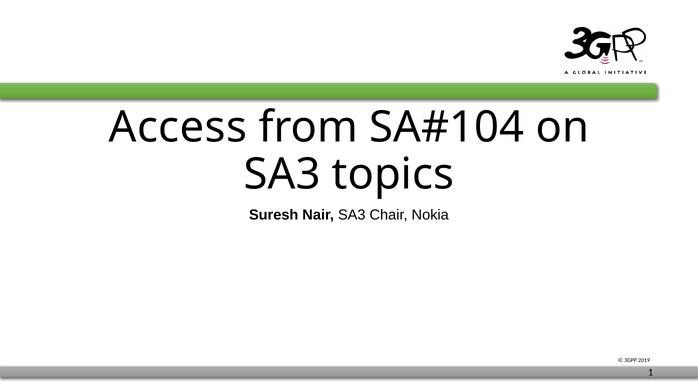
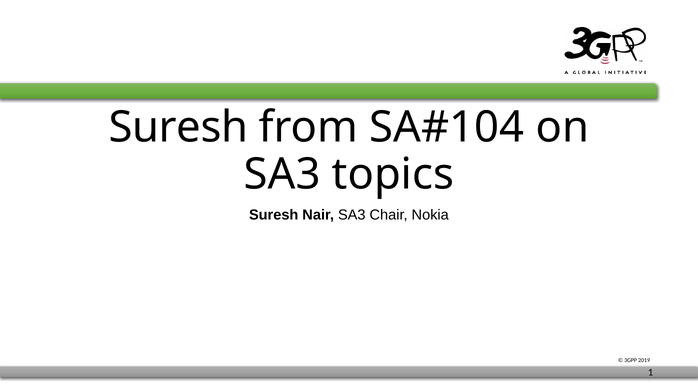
Access at (178, 127): Access -> Suresh
